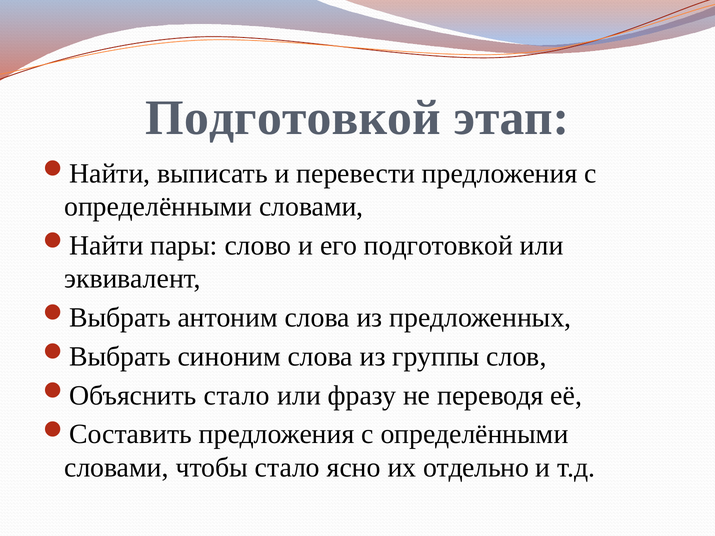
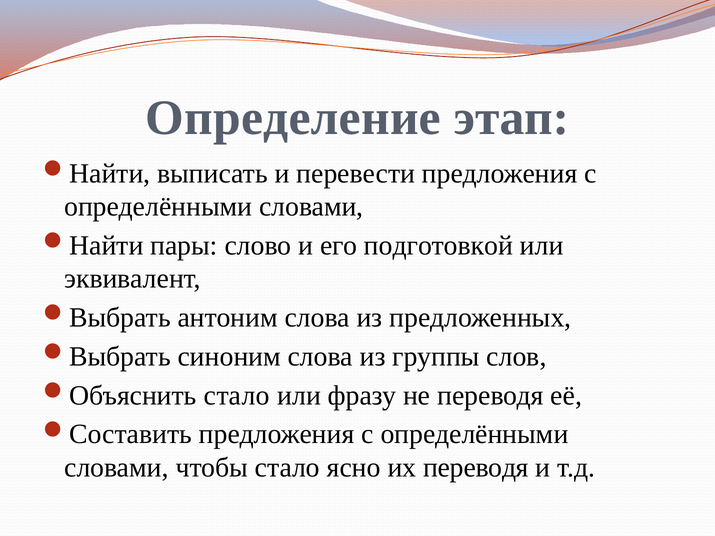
Подготовкой at (293, 118): Подготовкой -> Определение
их отдельно: отдельно -> переводя
